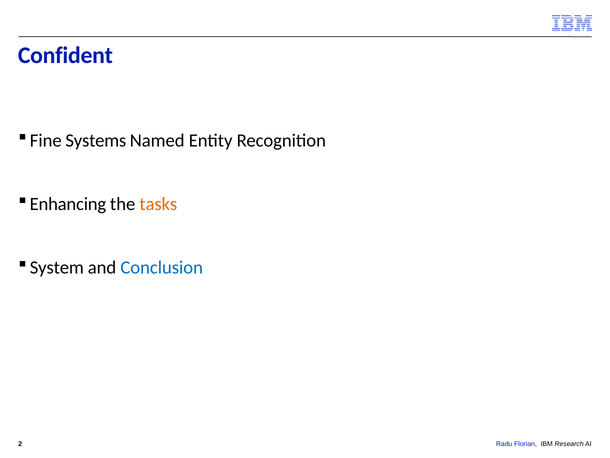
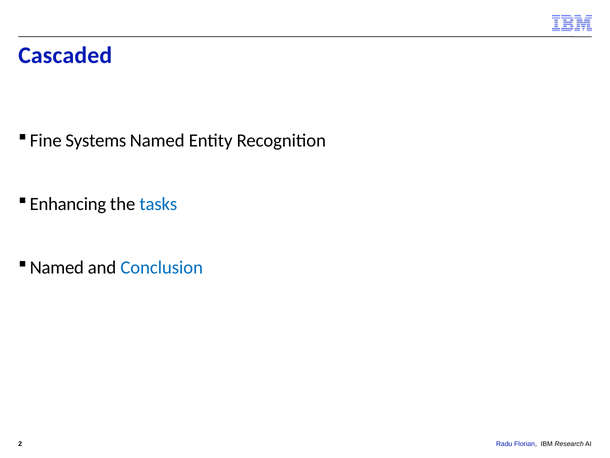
Confident: Confident -> Cascaded
tasks colour: orange -> blue
System at (57, 267): System -> Named
